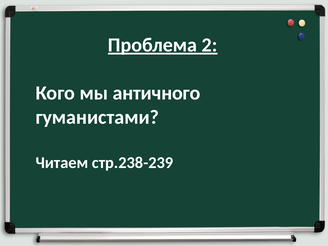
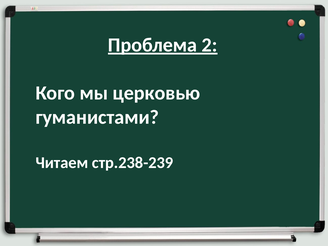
античного: античного -> церковью
